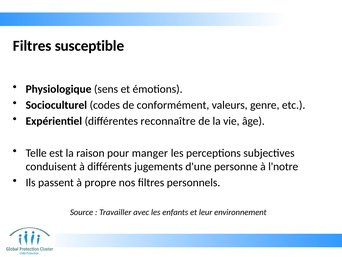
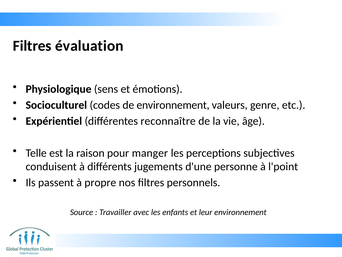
susceptible: susceptible -> évaluation
de conformément: conformément -> environnement
l'notre: l'notre -> l'point
